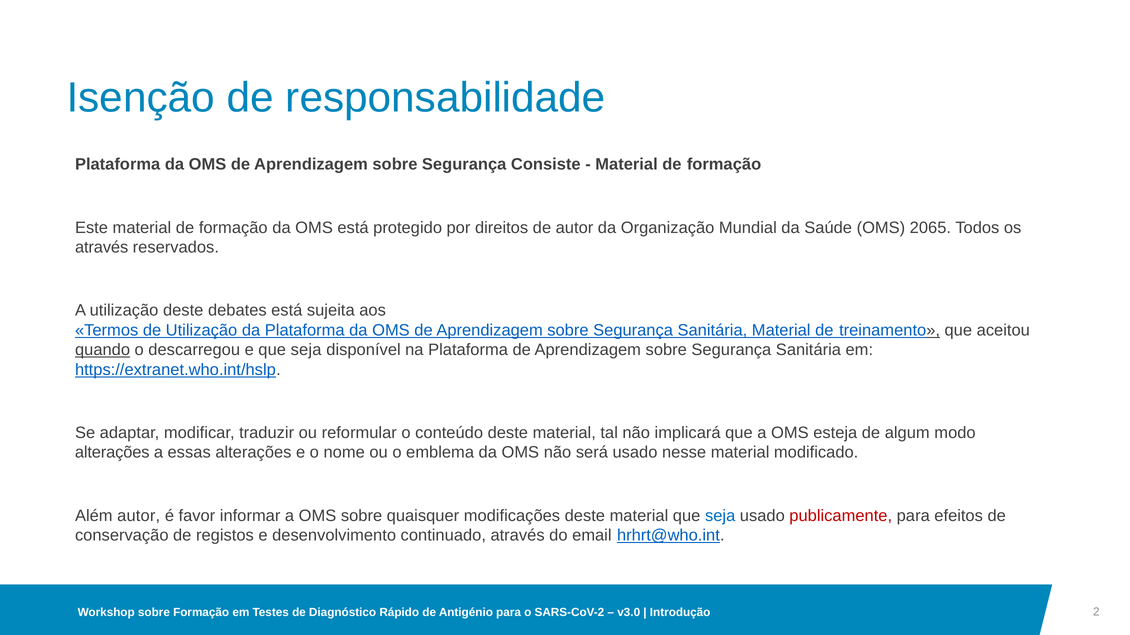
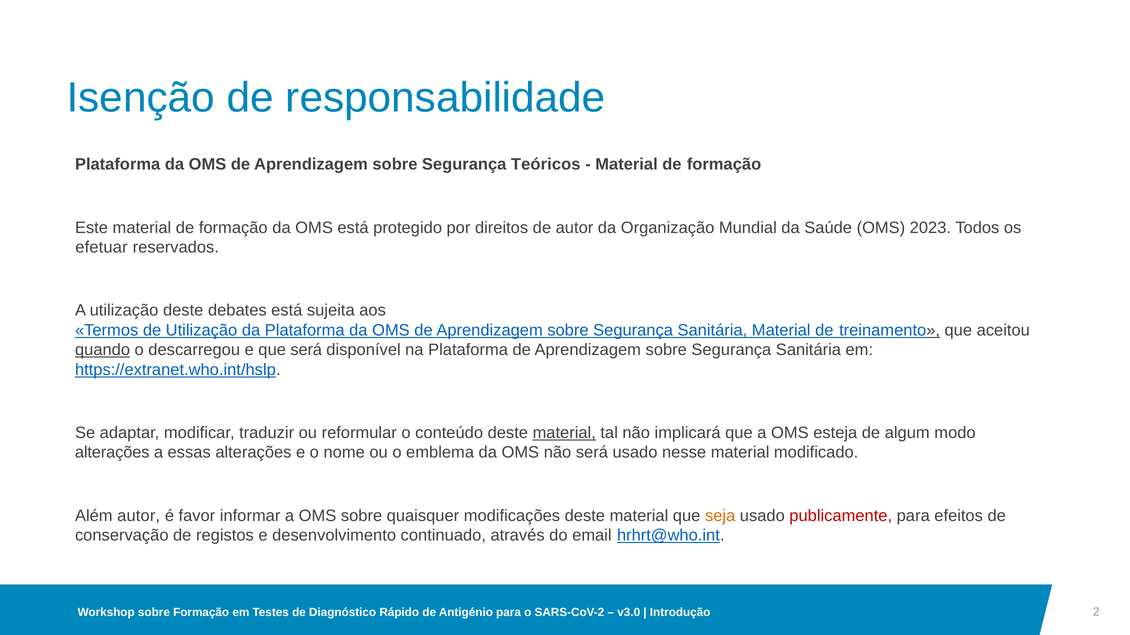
Consiste: Consiste -> Teóricos
2065: 2065 -> 2023
através at (102, 248): através -> efetuar
e que seja: seja -> será
material at (564, 433) underline: none -> present
seja at (720, 516) colour: blue -> orange
